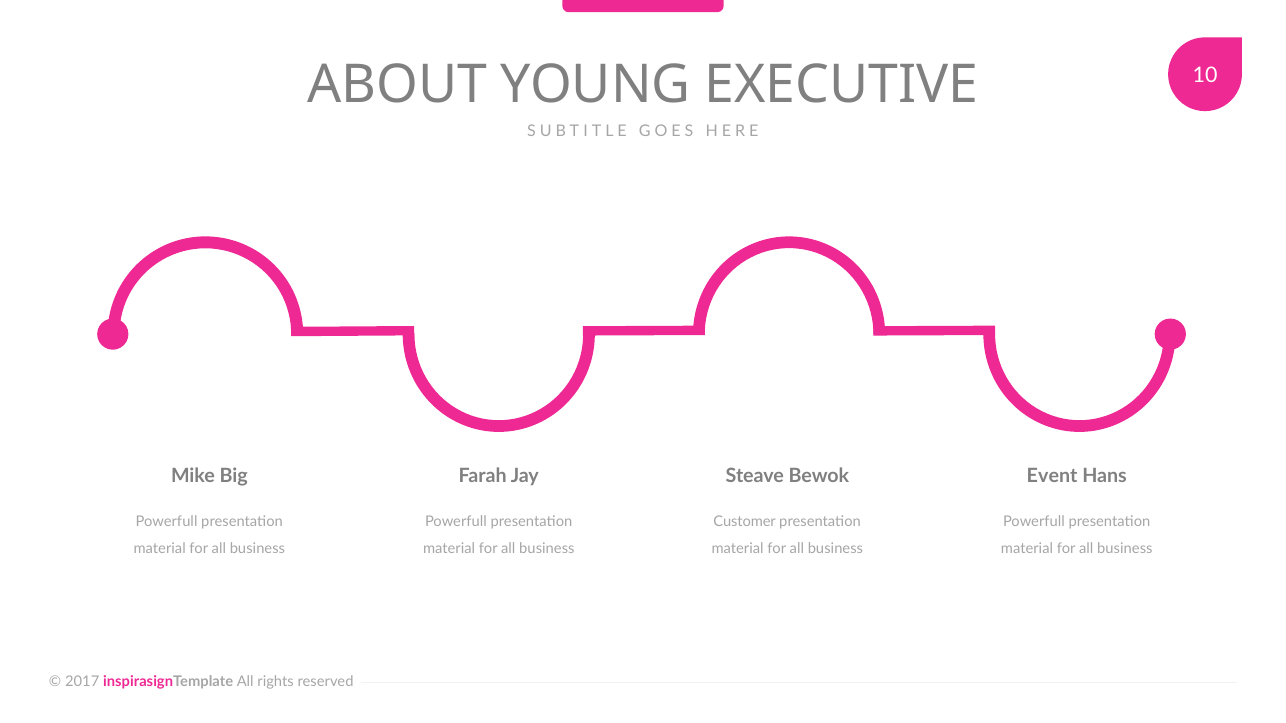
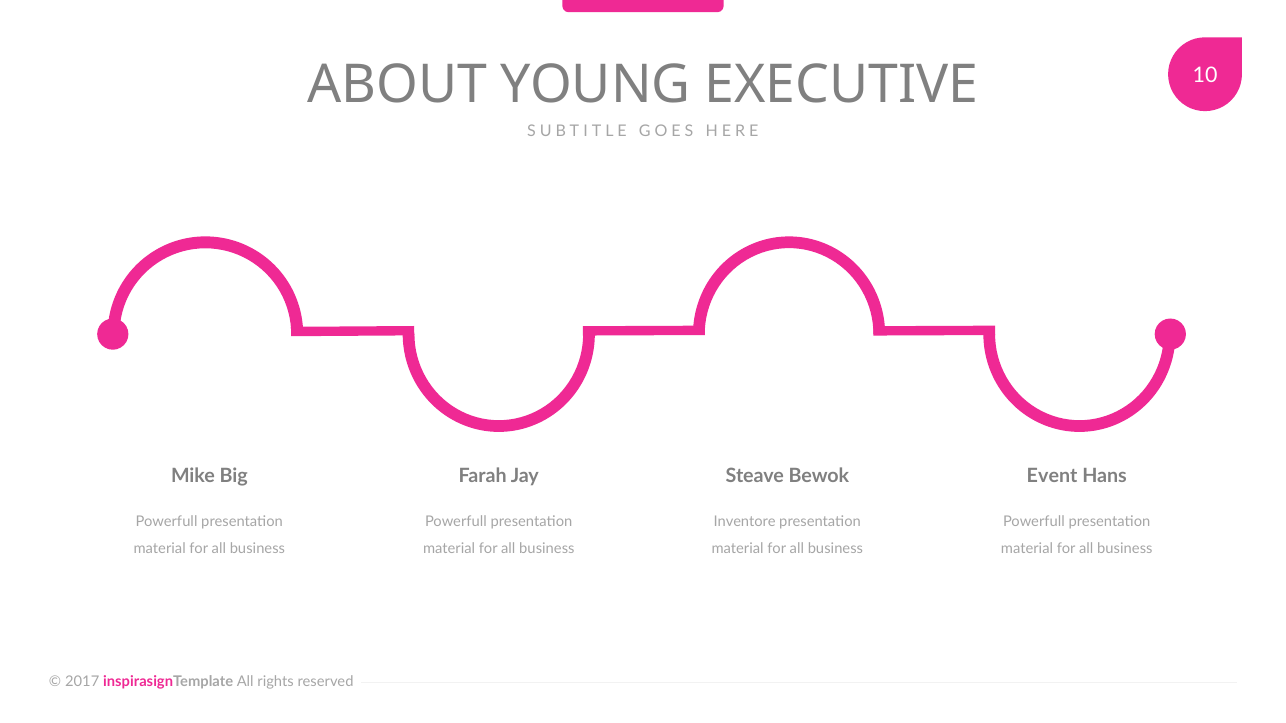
Customer: Customer -> Inventore
